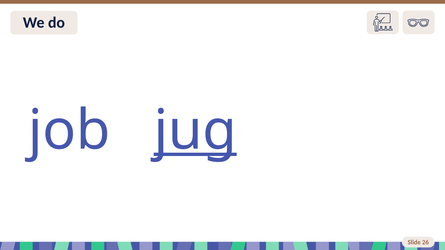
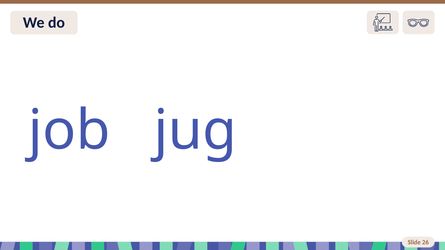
jug underline: present -> none
